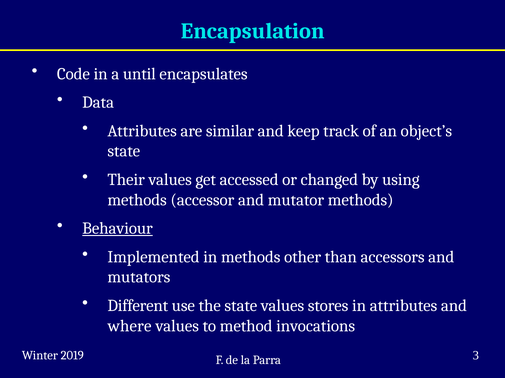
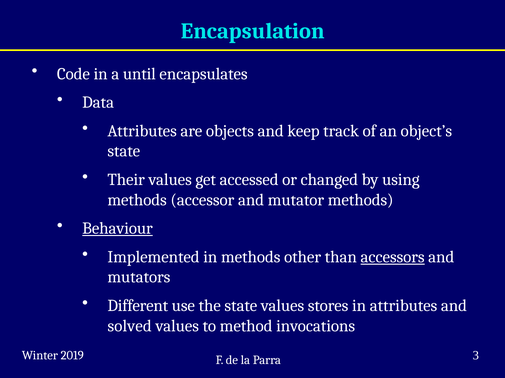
similar: similar -> objects
accessors underline: none -> present
where: where -> solved
